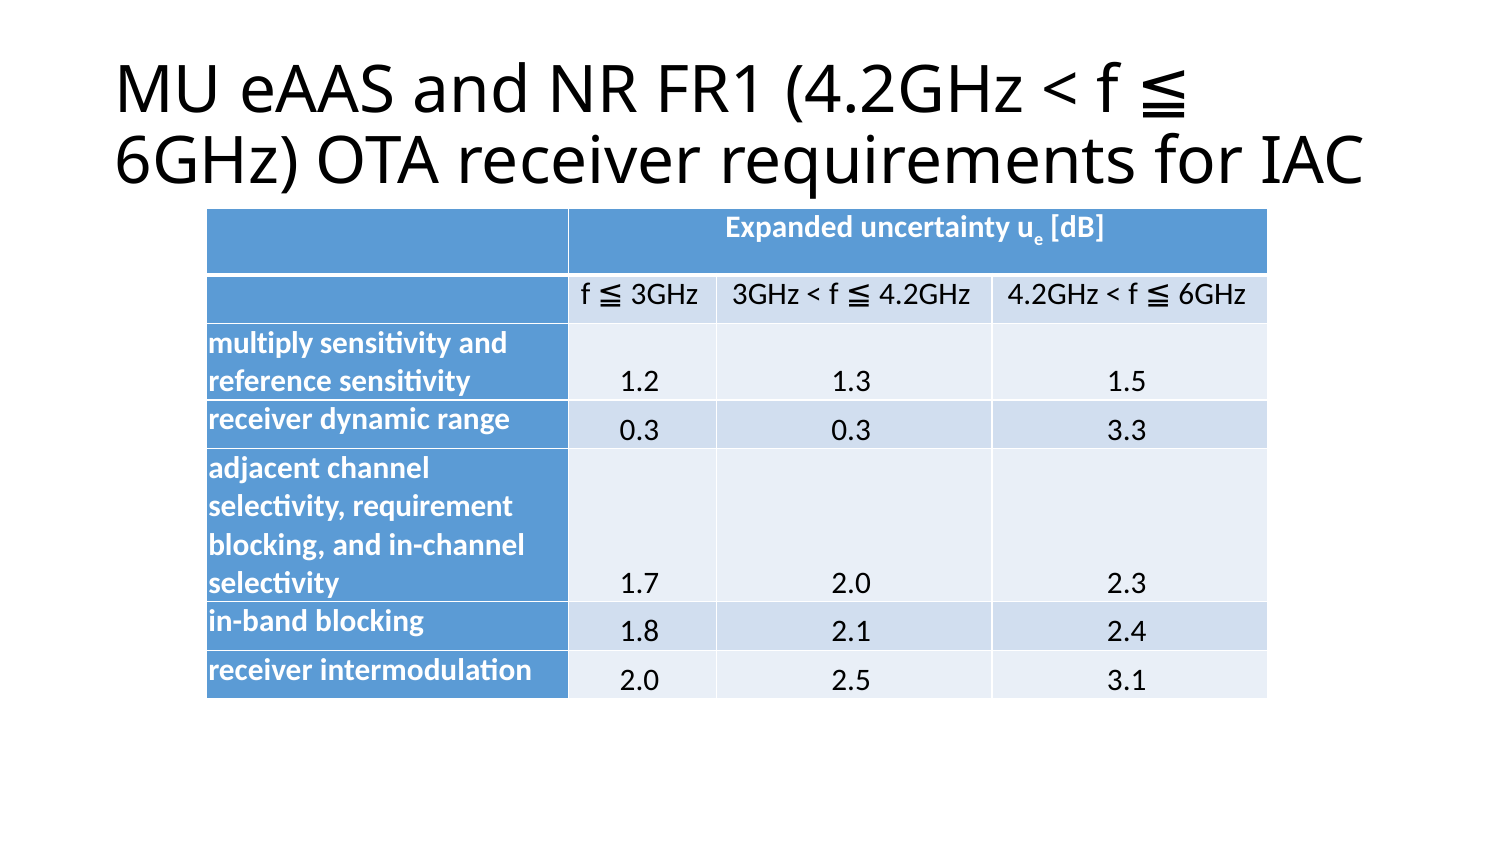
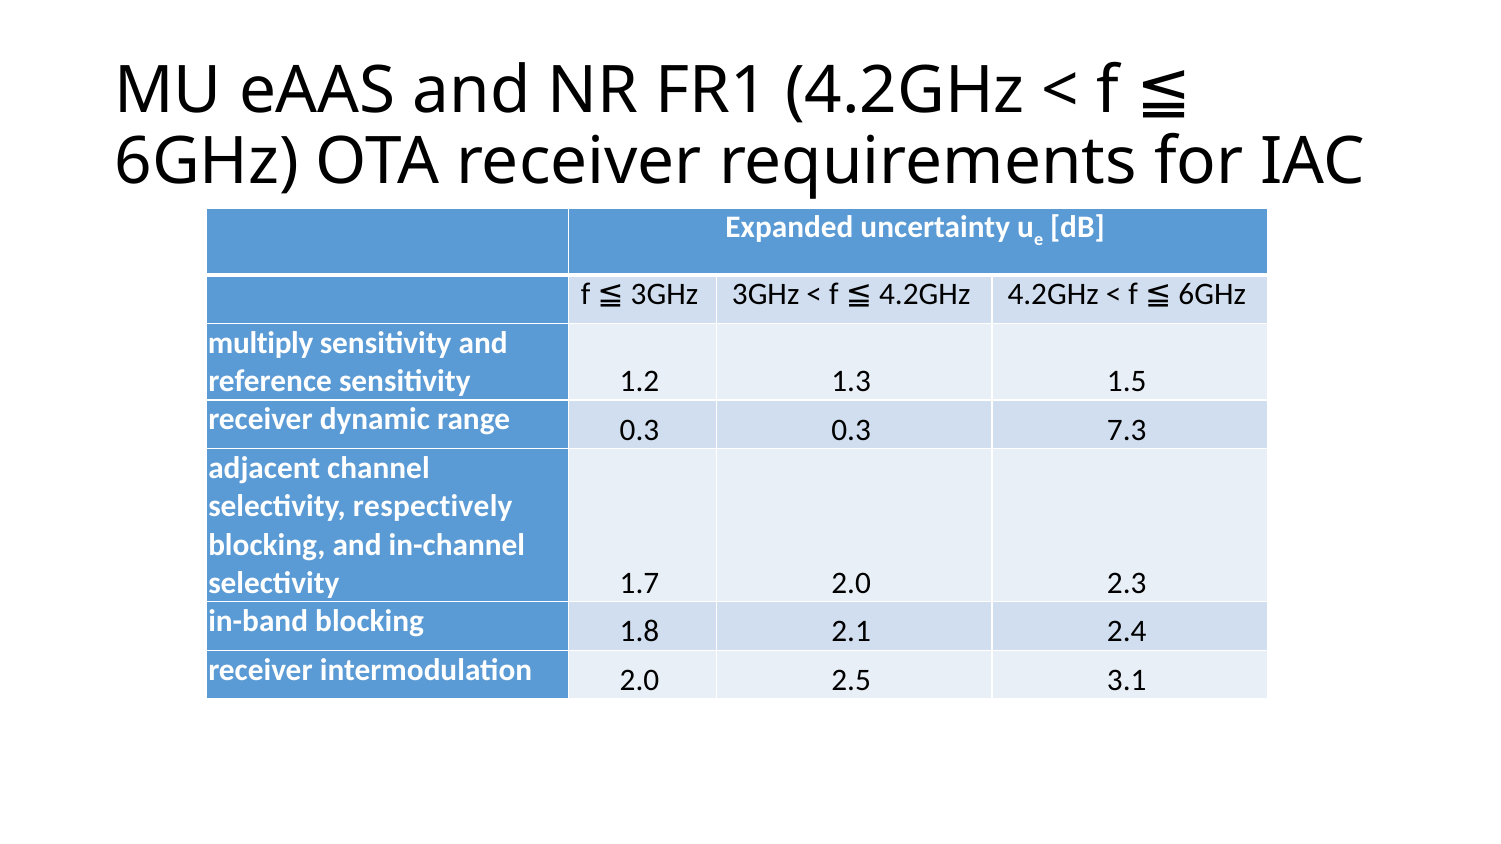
3.3: 3.3 -> 7.3
requirement: requirement -> respectively
